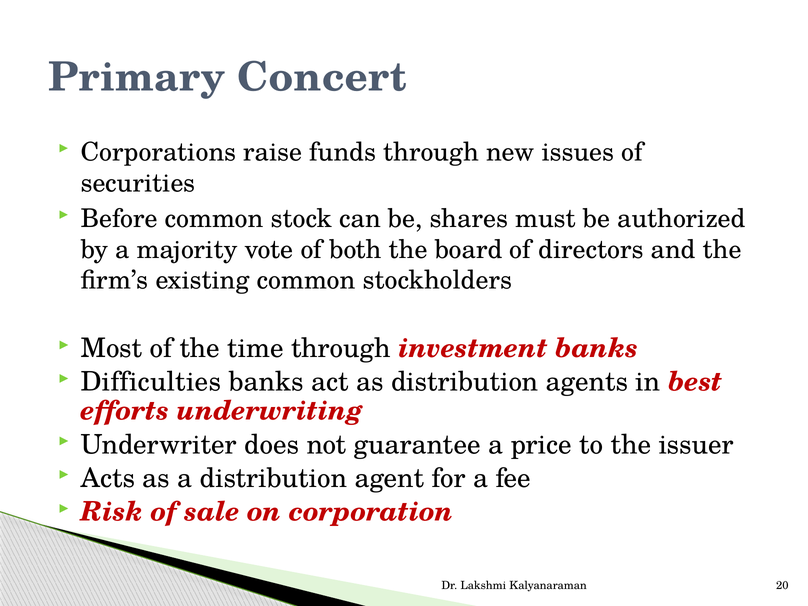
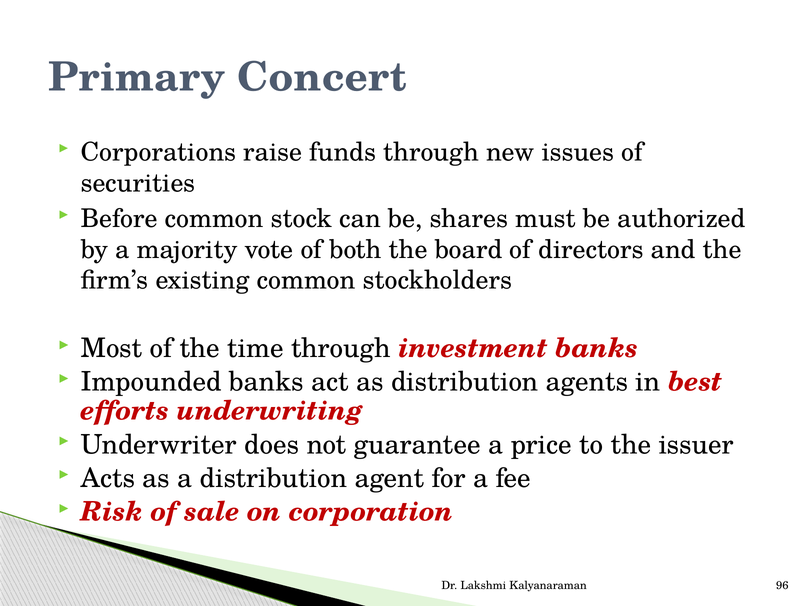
Difficulties: Difficulties -> Impounded
20: 20 -> 96
